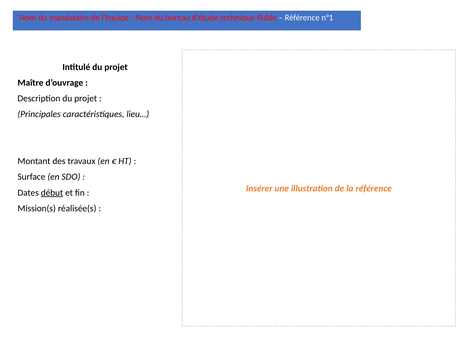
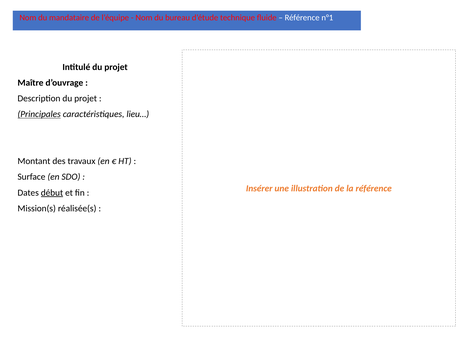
Principales underline: none -> present
